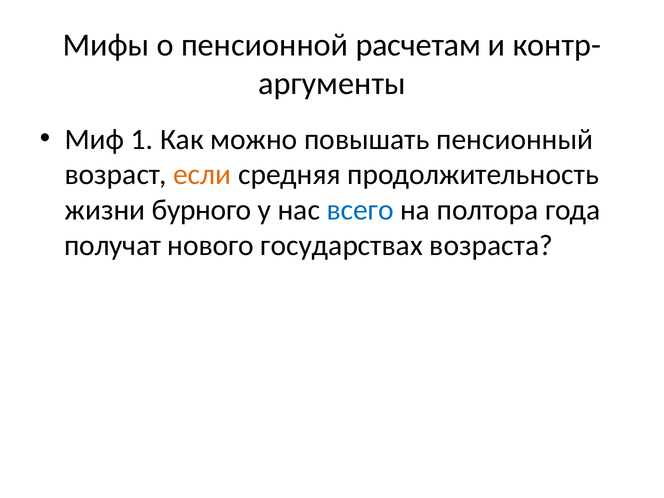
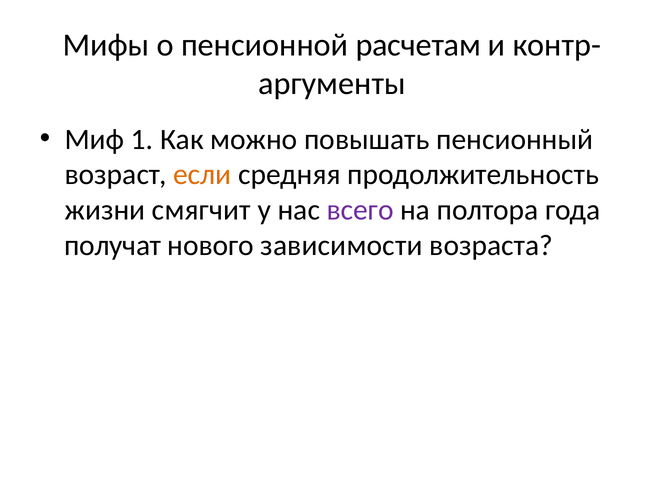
бурного: бурного -> смягчит
всего colour: blue -> purple
государствах: государствах -> зависимости
